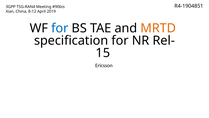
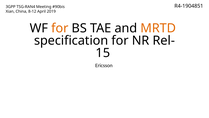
for at (60, 28) colour: blue -> orange
